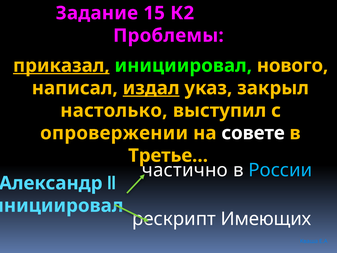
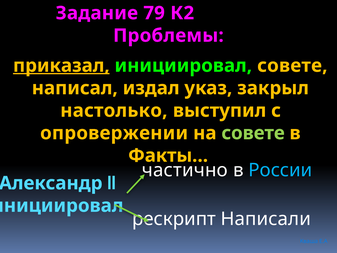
15: 15 -> 79
инициировал нового: нового -> совете
издал underline: present -> none
совете at (253, 133) colour: white -> light green
Третье…: Третье… -> Факты…
Имеющих: Имеющих -> Написали
